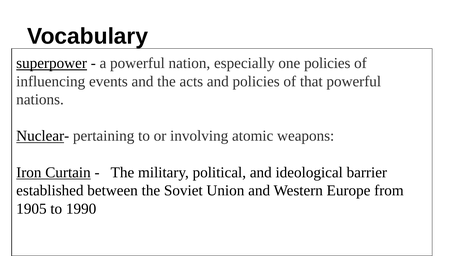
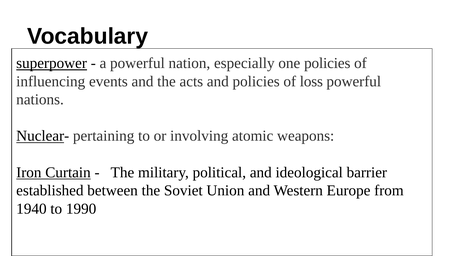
that: that -> loss
1905: 1905 -> 1940
